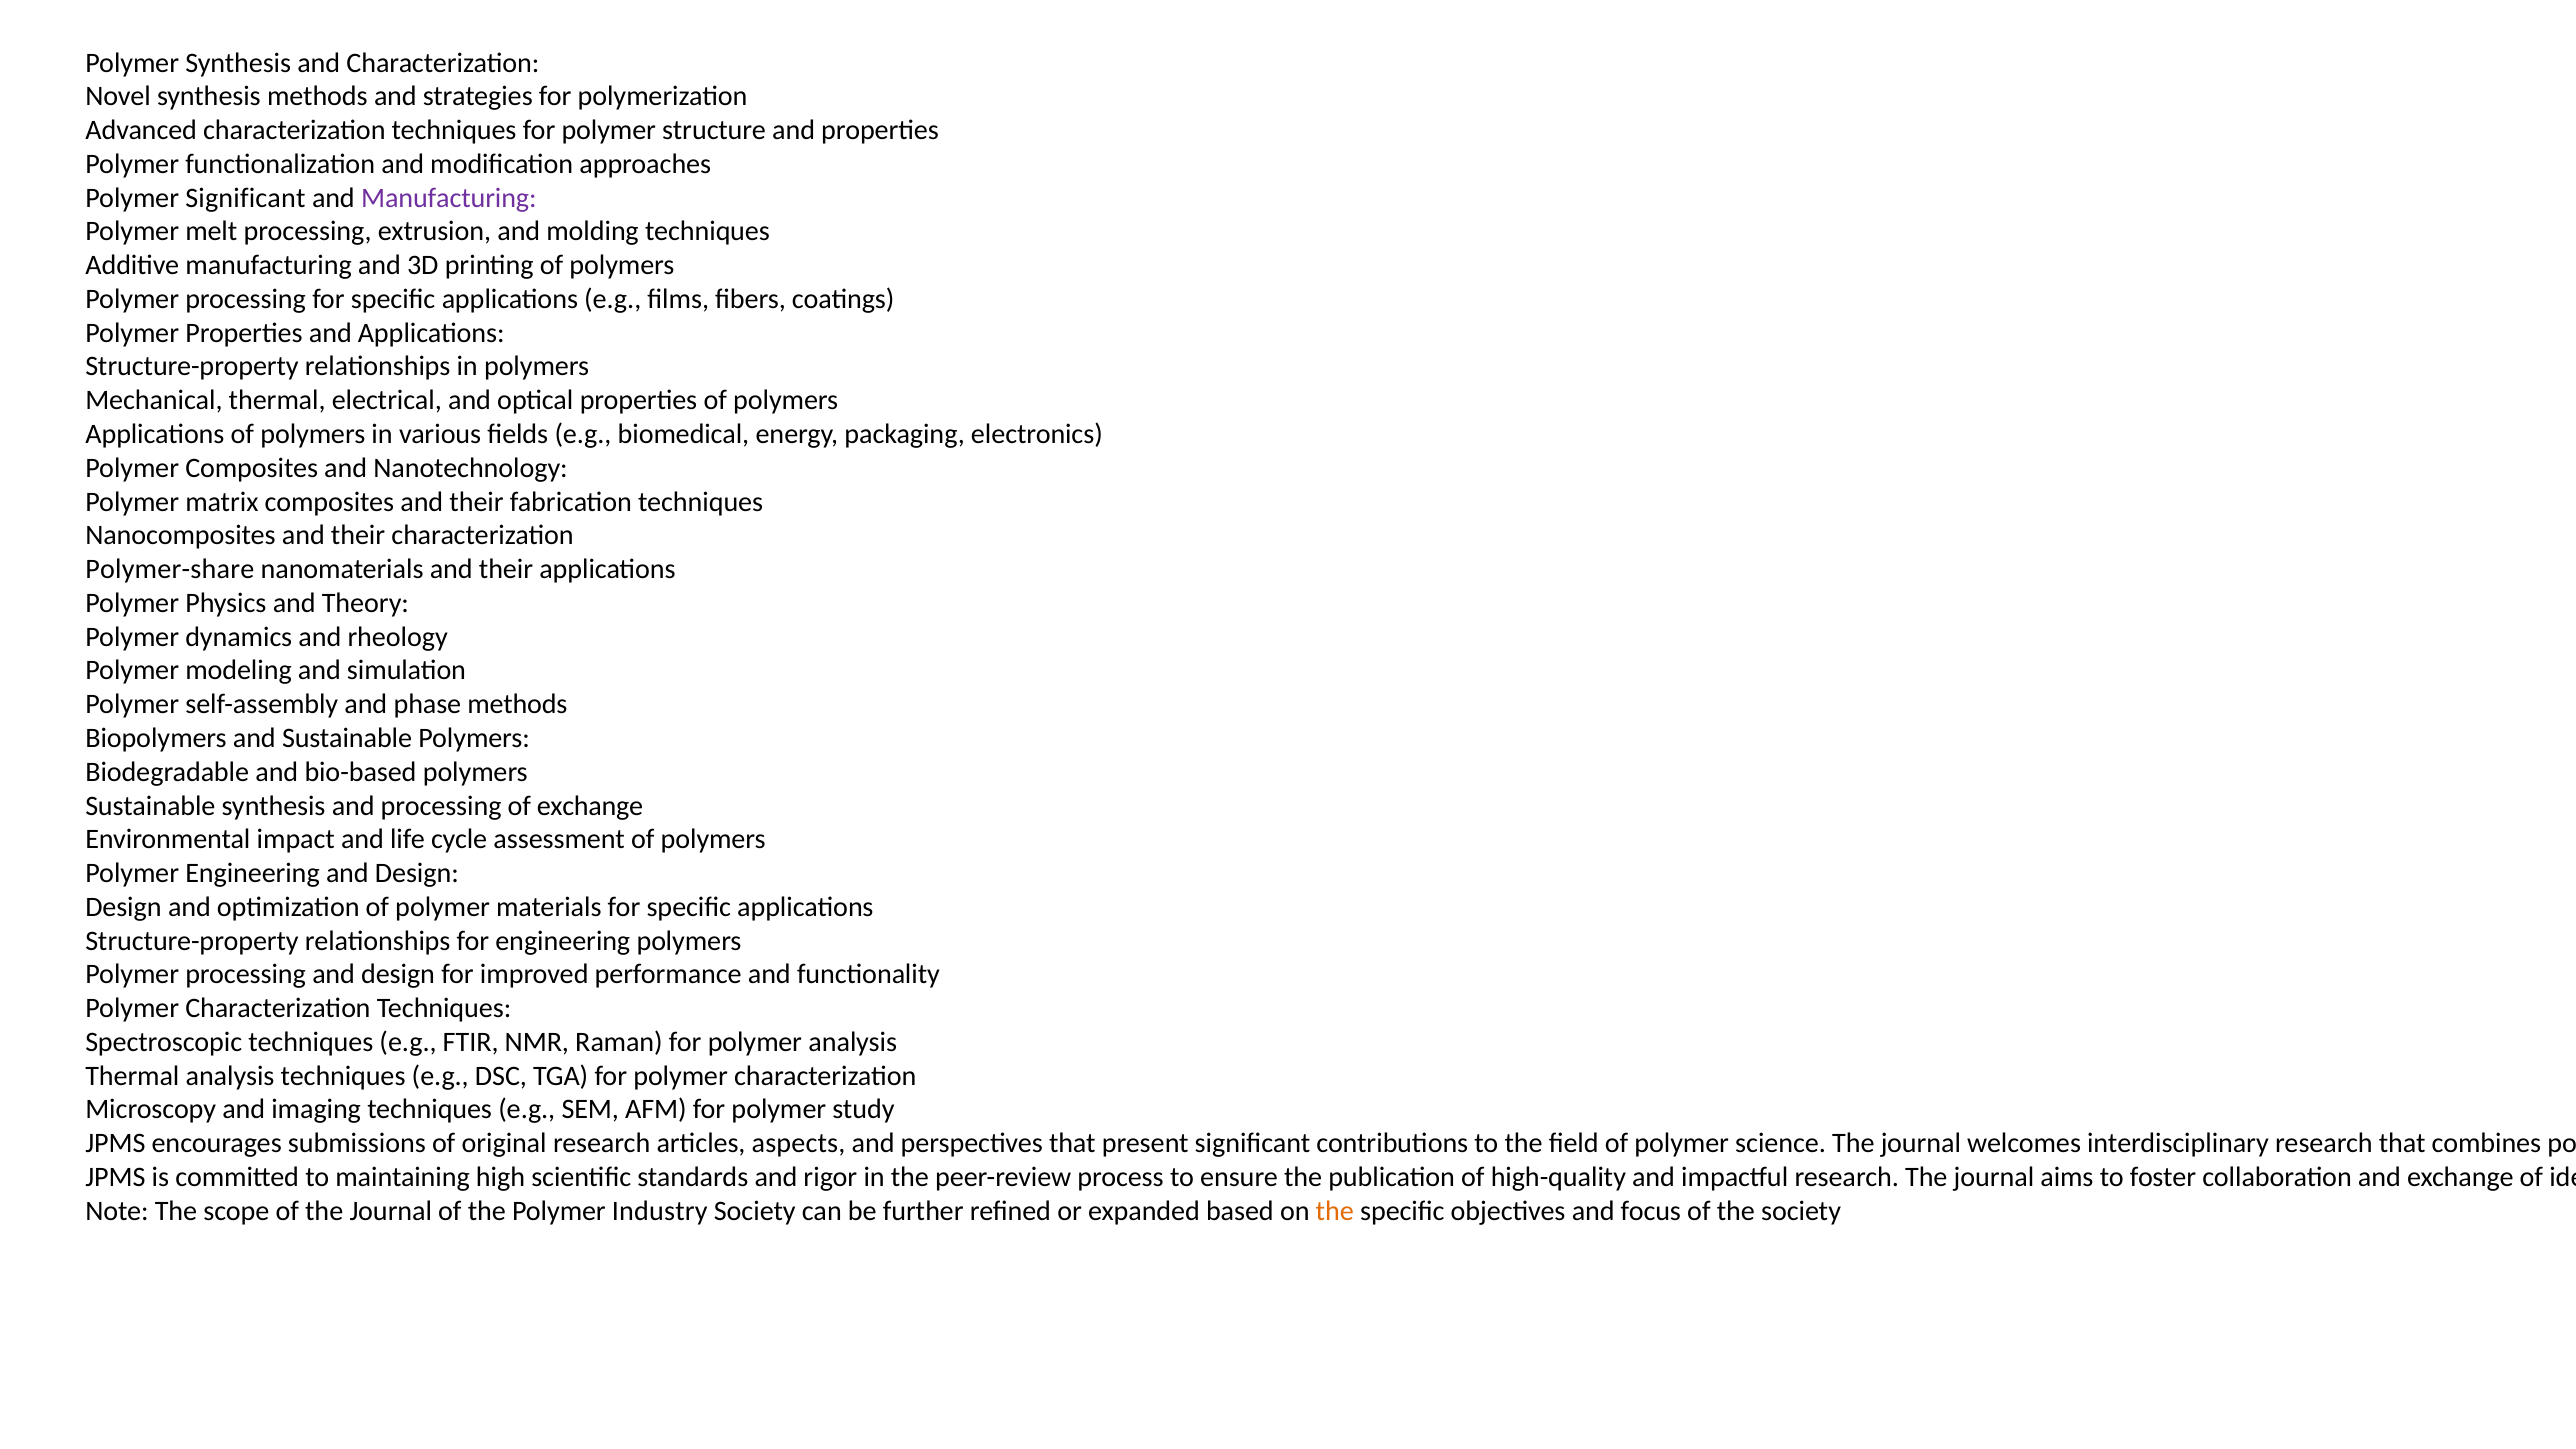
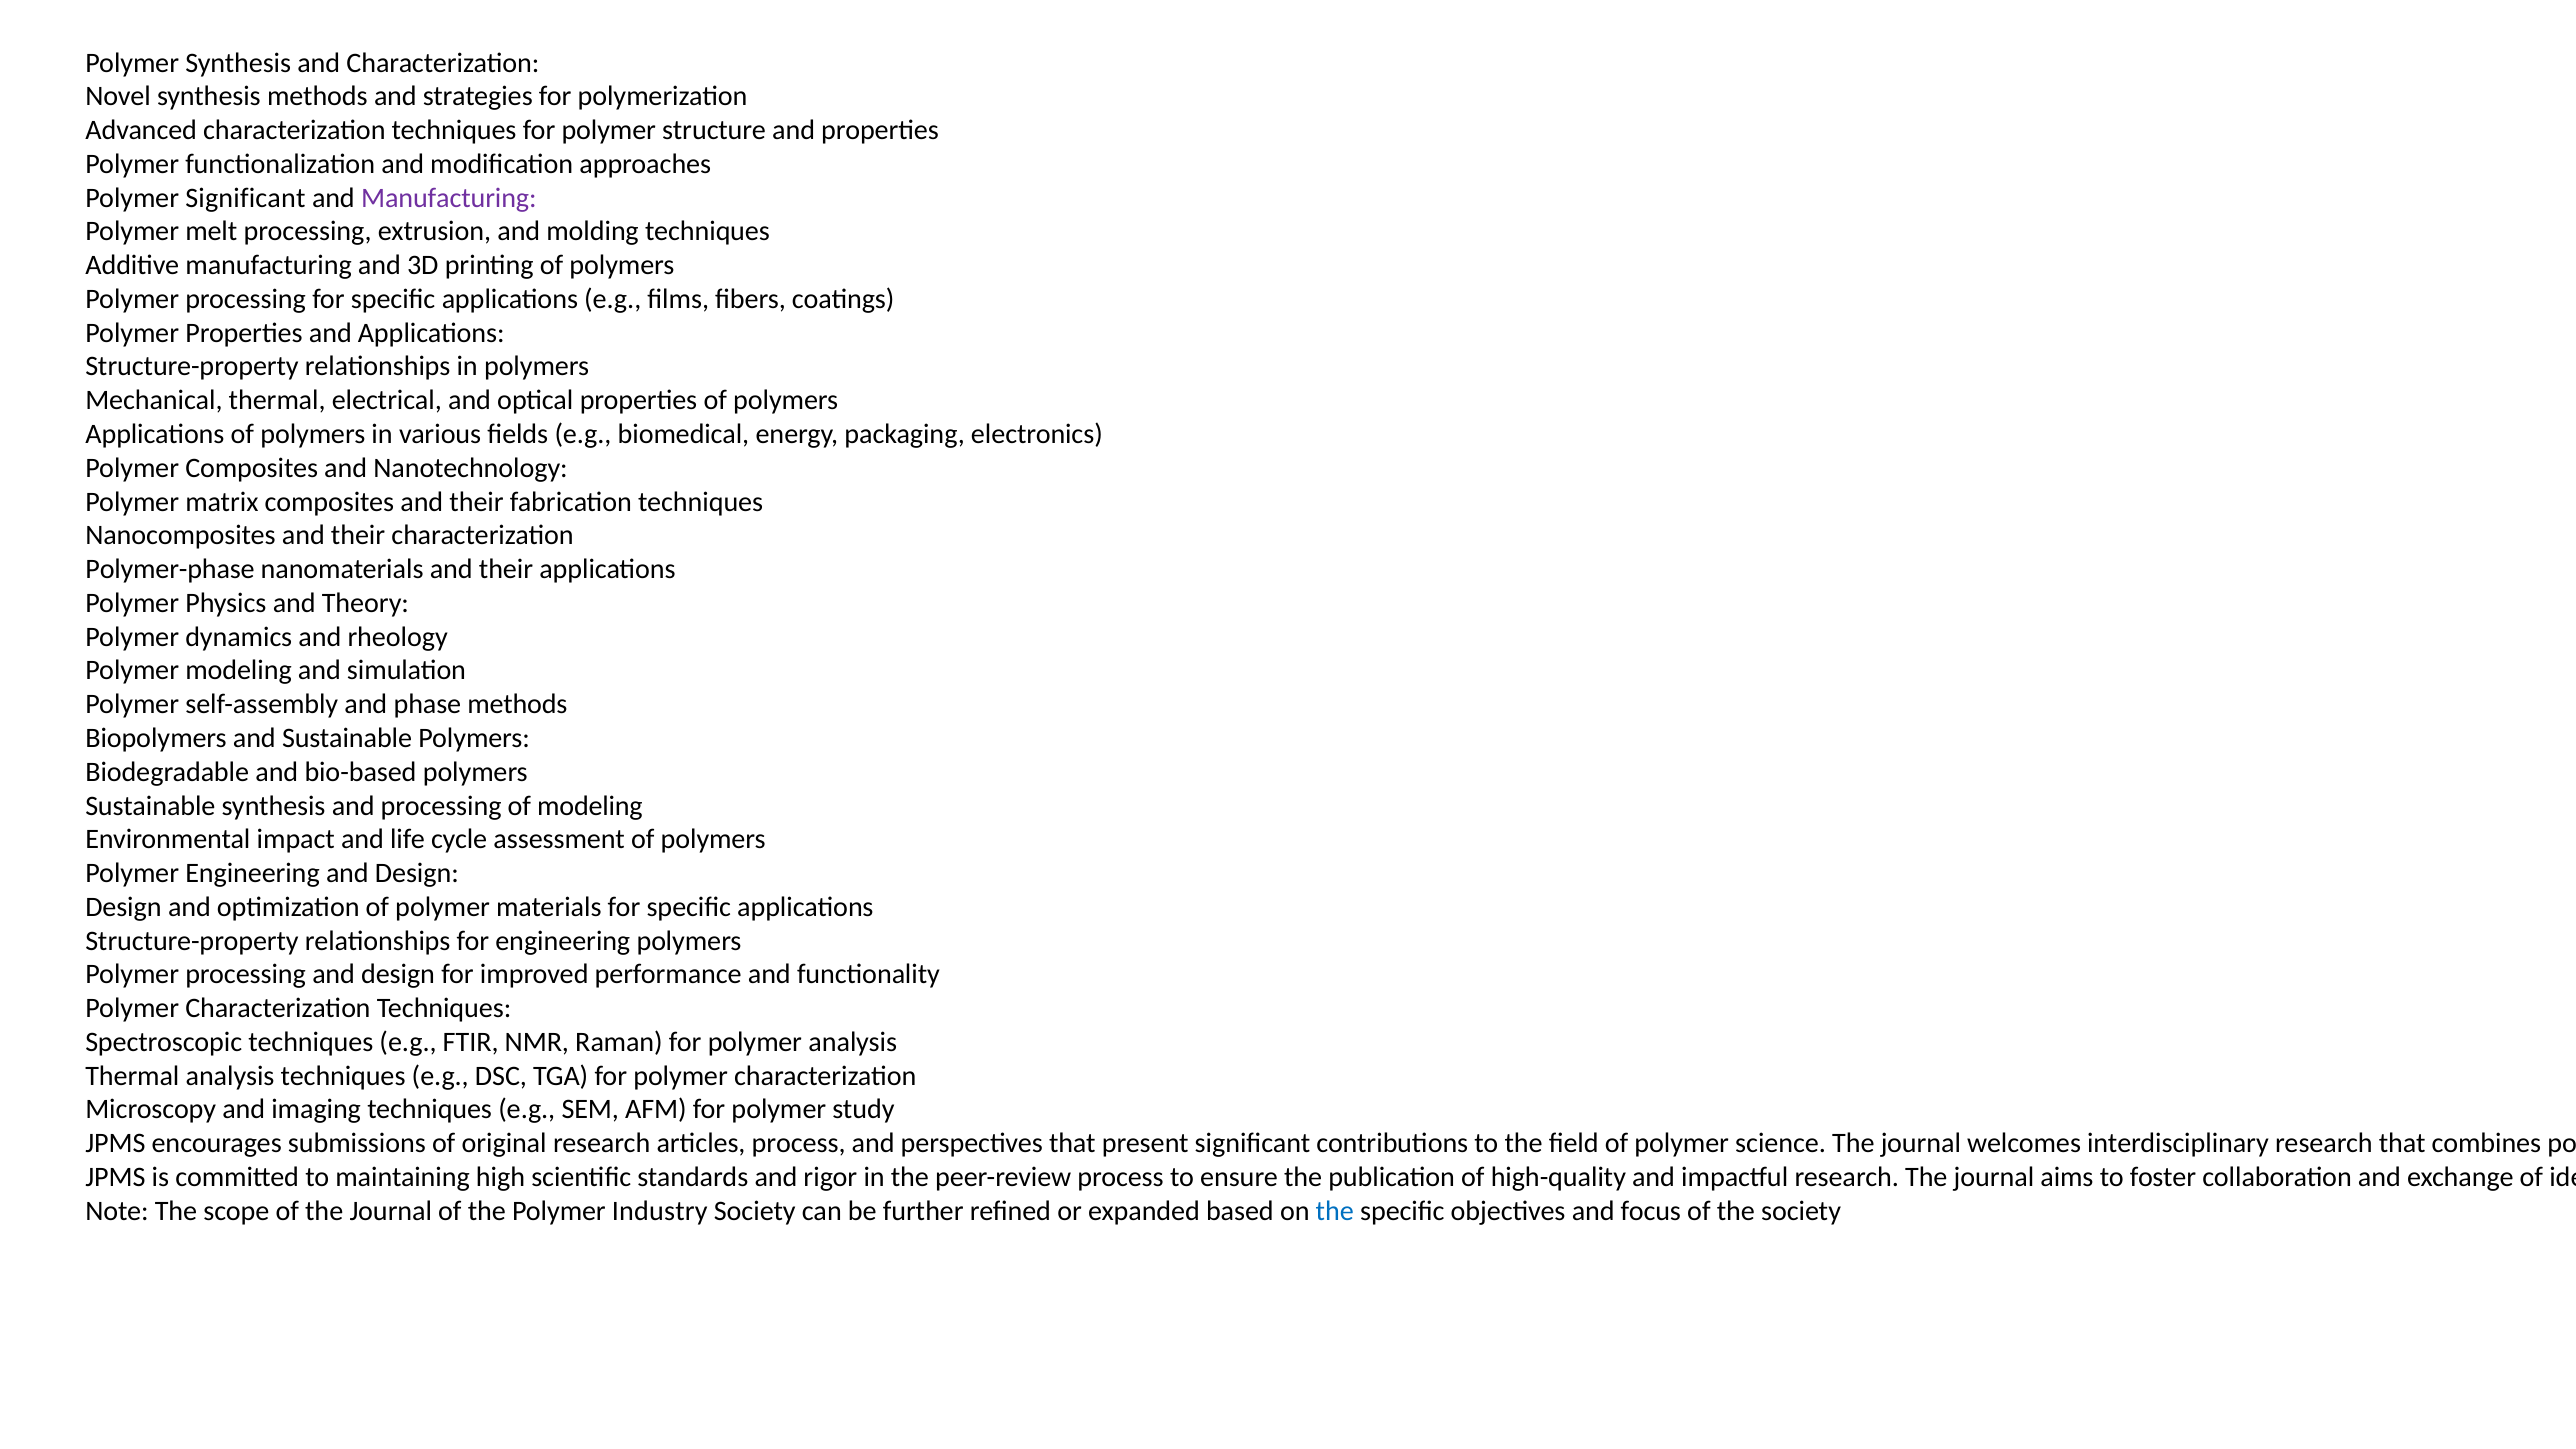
Polymer-share: Polymer-share -> Polymer-phase
of exchange: exchange -> modeling
articles aspects: aspects -> process
the at (1335, 1211) colour: orange -> blue
